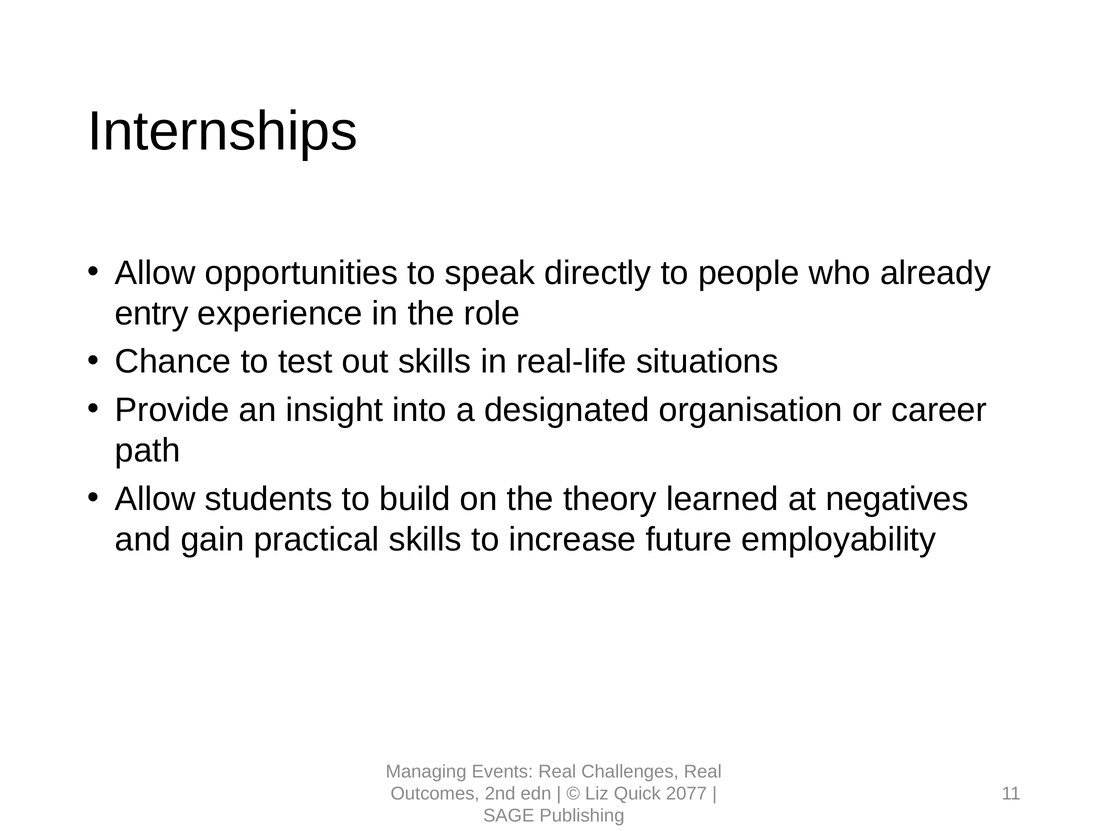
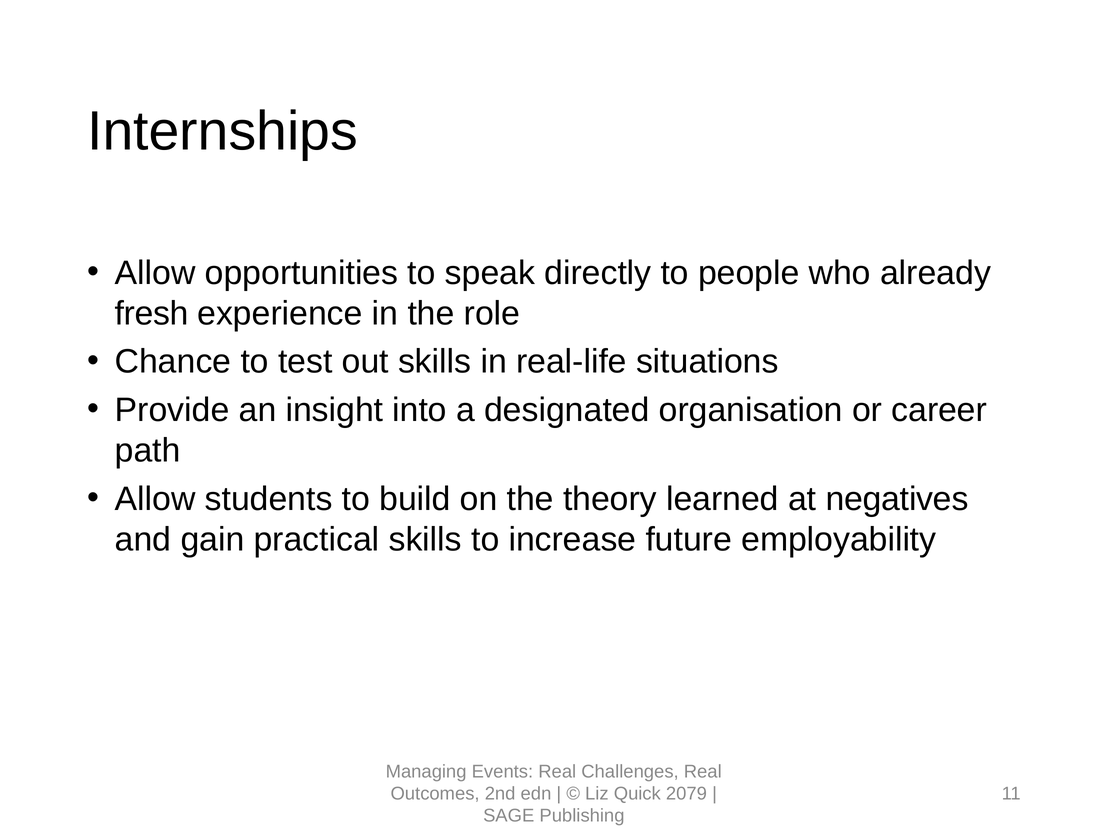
entry: entry -> fresh
2077: 2077 -> 2079
